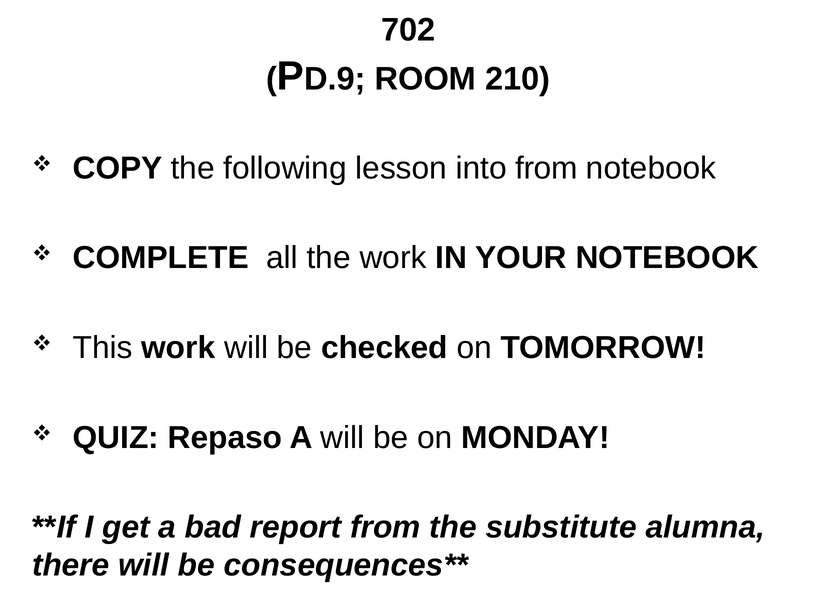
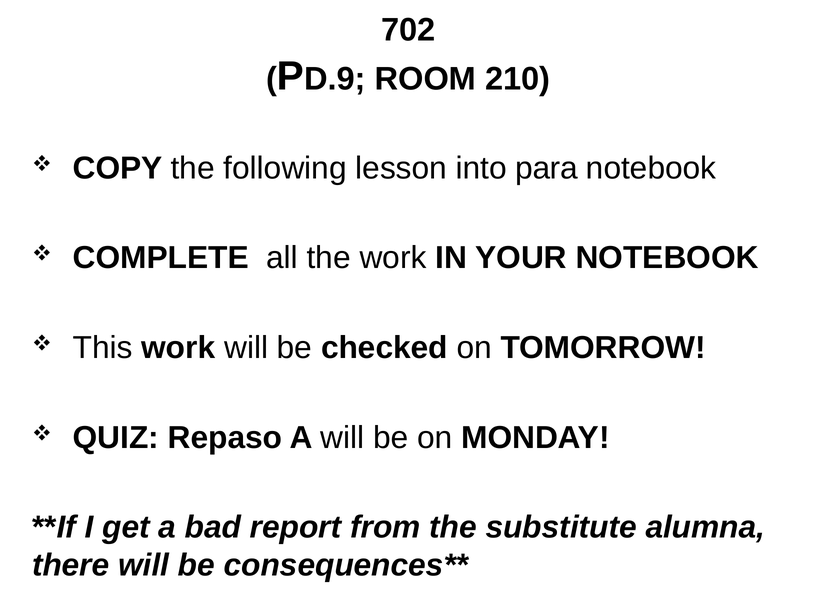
into from: from -> para
